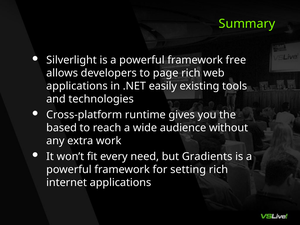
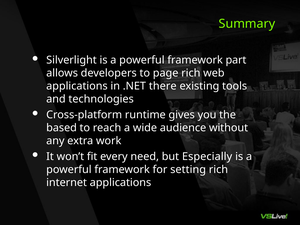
free: free -> part
easily: easily -> there
Gradients: Gradients -> Especially
